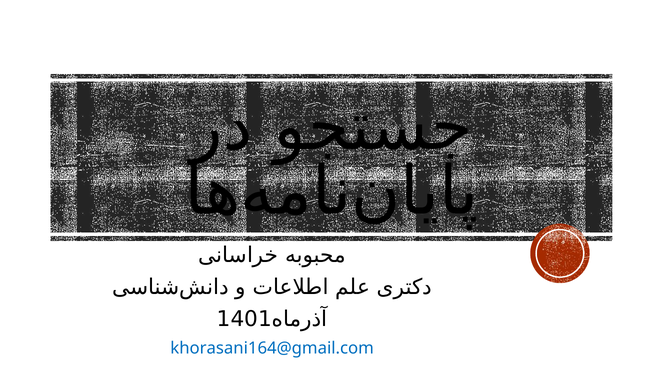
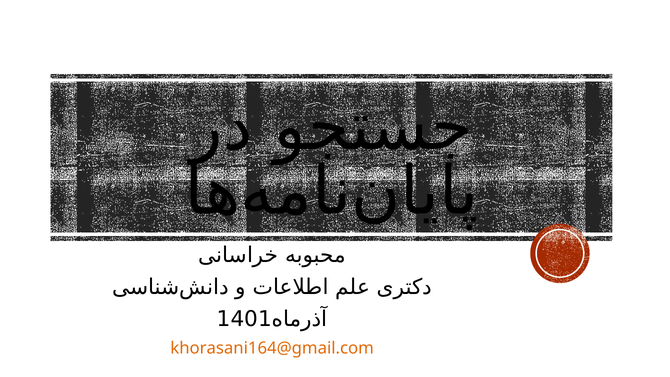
khorasani164@gmail.com colour: blue -> orange
